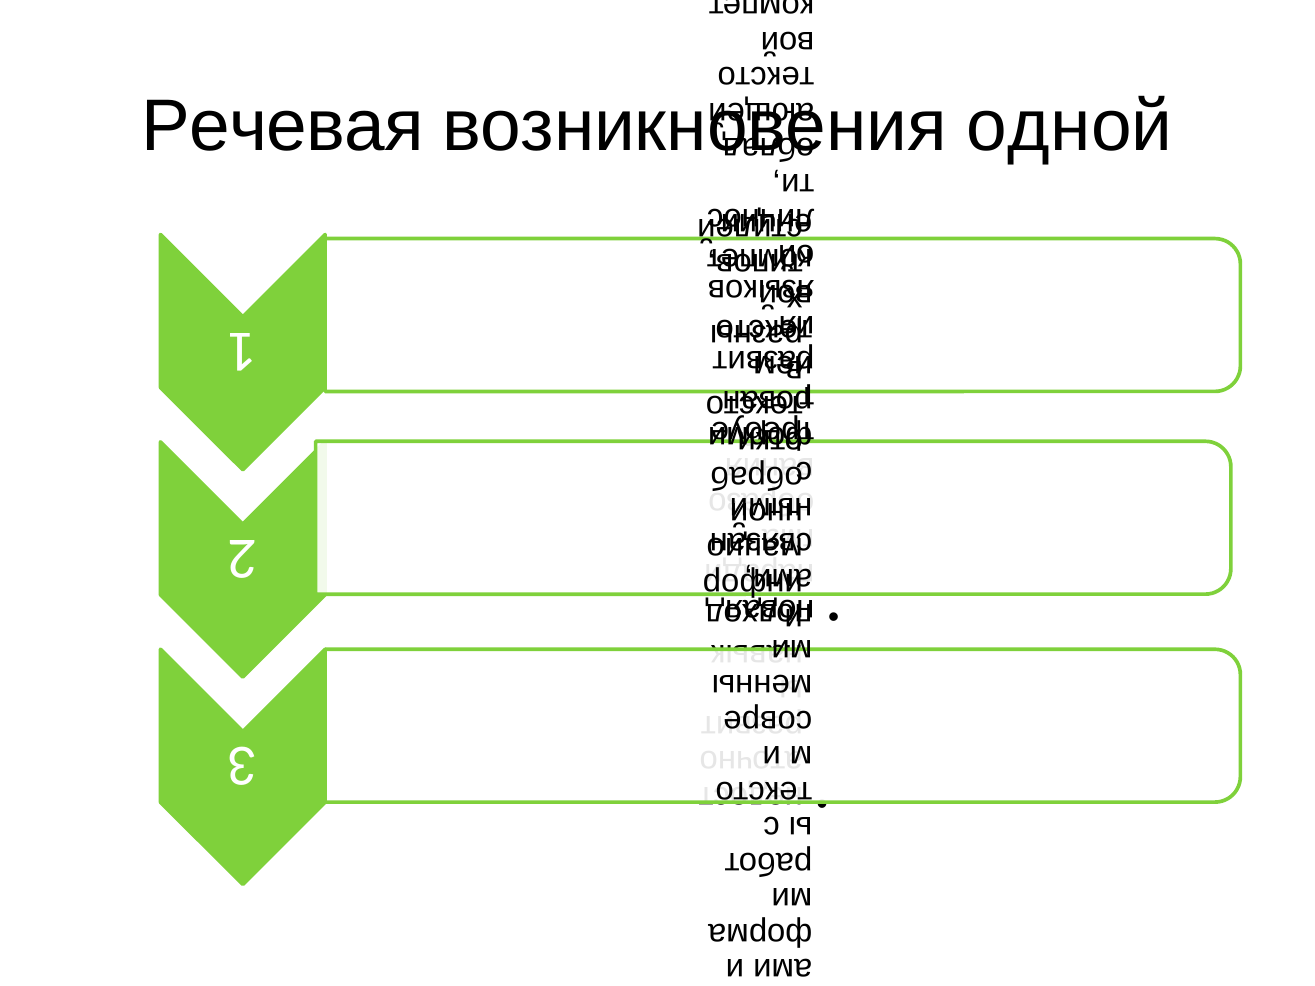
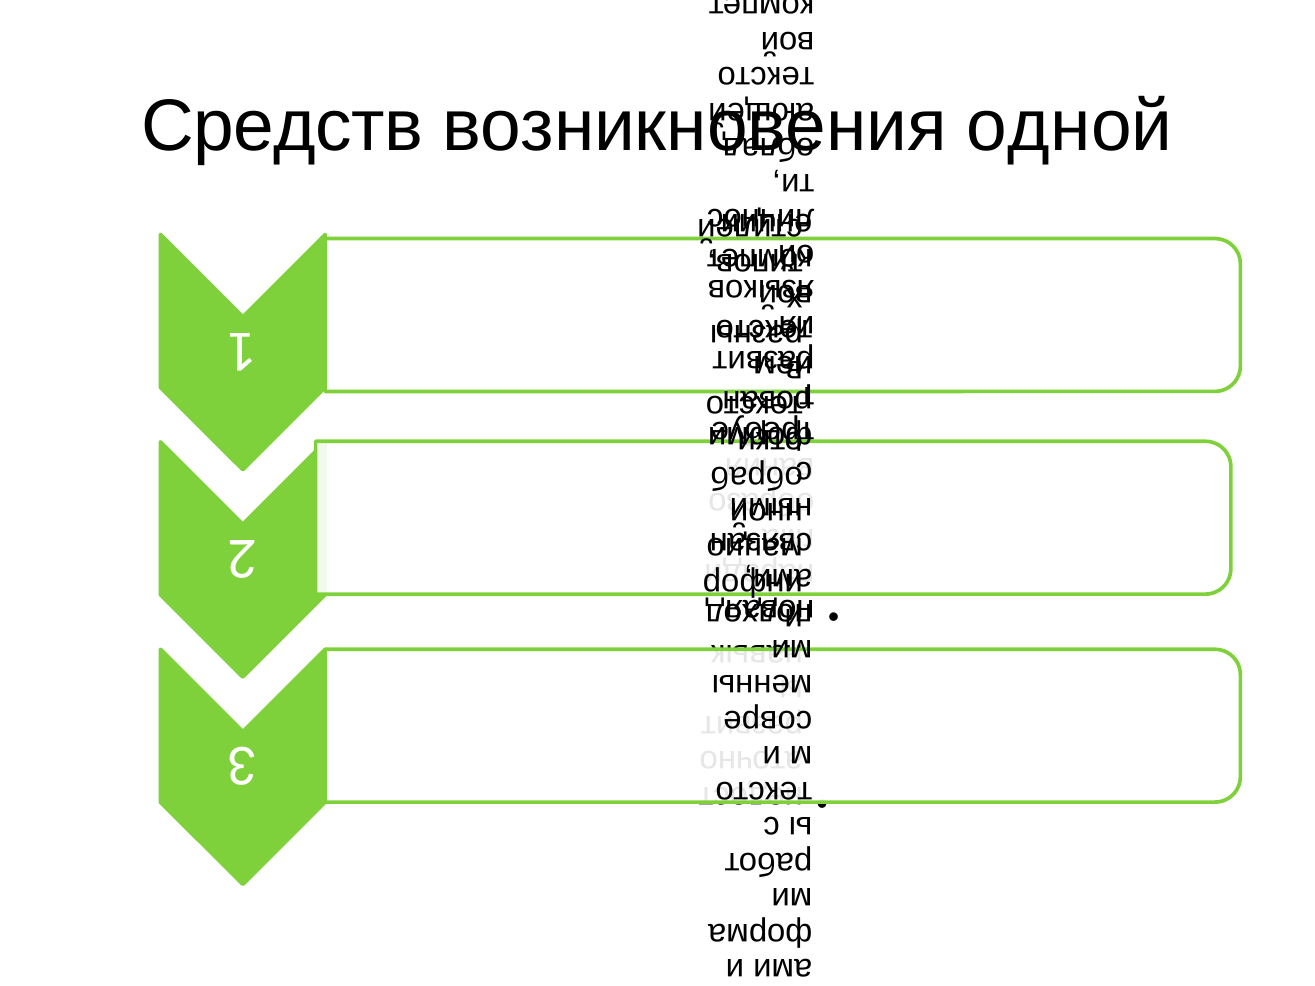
Речевая: Речевая -> Средств
